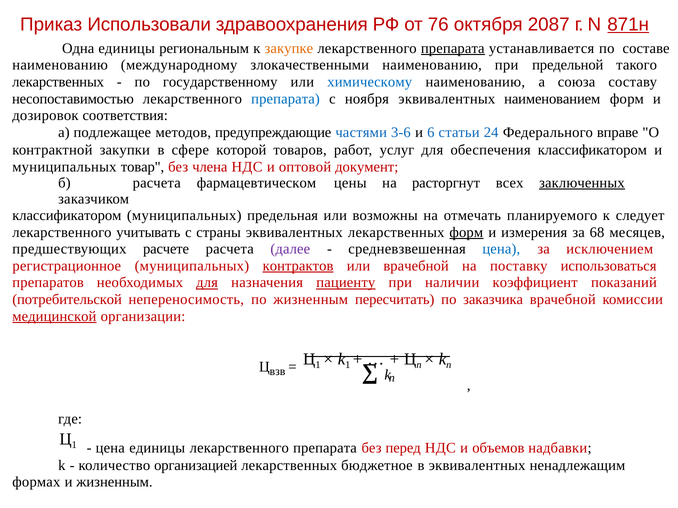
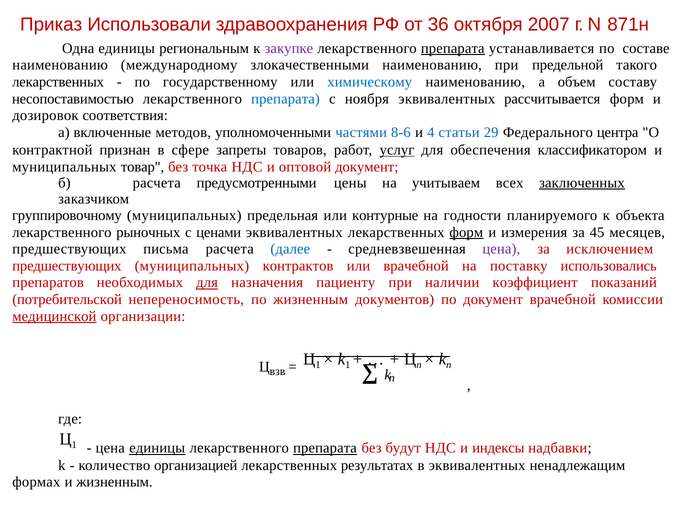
76: 76 -> 36
2087: 2087 -> 2007
871н underline: present -> none
закупке colour: orange -> purple
союза: союза -> объем
наименованием: наименованием -> рассчитывается
подлежащее: подлежащее -> включенные
предупреждающие: предупреждающие -> уполномоченными
3-6: 3-6 -> 8-6
6: 6 -> 4
24: 24 -> 29
вправе: вправе -> центра
закупки: закупки -> признан
которой: которой -> запреты
услуг underline: none -> present
члена: члена -> точка
фармацевтическом: фармацевтическом -> предусмотренными
расторгнут: расторгнут -> учитываем
классификатором at (67, 216): классификатором -> группировочному
возможны: возможны -> контурные
отмечать: отмечать -> годности
следует: следует -> объекта
учитывать: учитывать -> рыночных
страны: страны -> ценами
68: 68 -> 45
расчете: расчете -> письма
далее colour: purple -> blue
цена at (501, 249) colour: blue -> purple
регистрационное at (67, 266): регистрационное -> предшествующих
контрактов underline: present -> none
использоваться: использоваться -> использовались
пациенту underline: present -> none
пересчитать: пересчитать -> документов
по заказчика: заказчика -> документ
единицы at (157, 449) underline: none -> present
препарата at (325, 449) underline: none -> present
перед: перед -> будут
объемов: объемов -> индексы
бюджетное: бюджетное -> результатах
